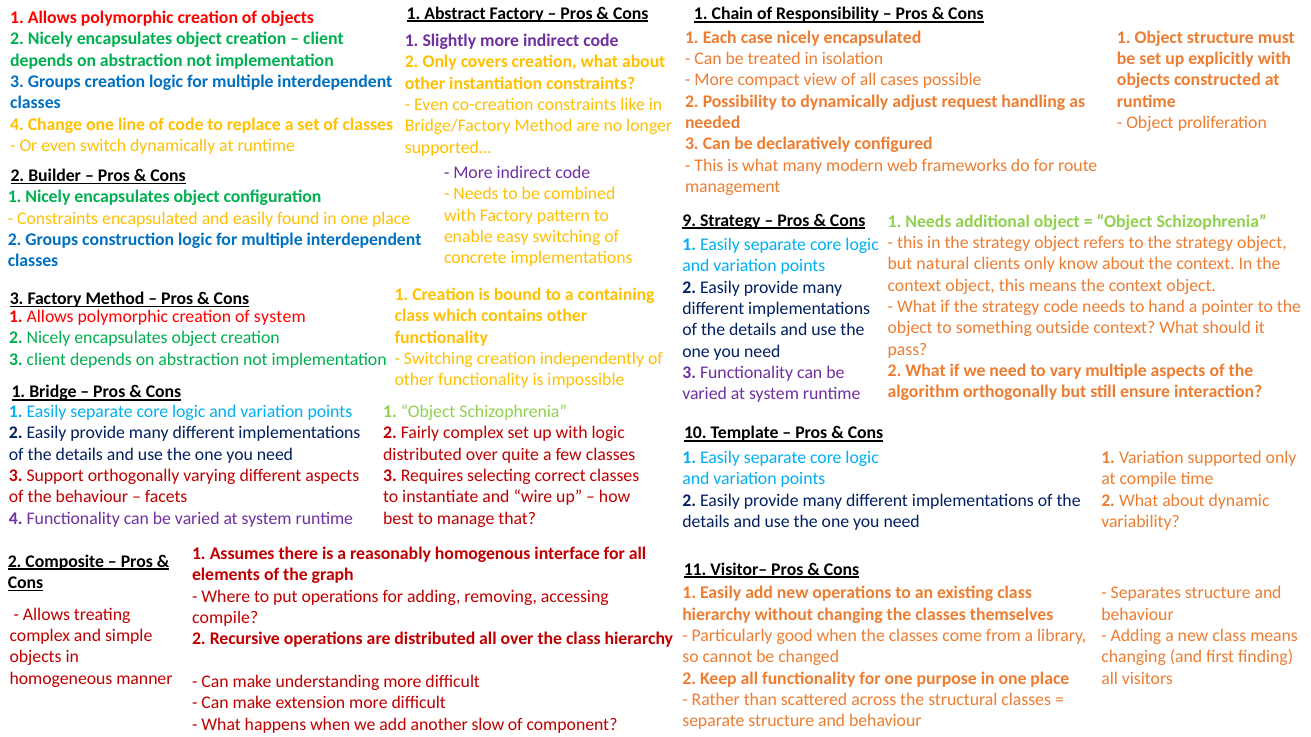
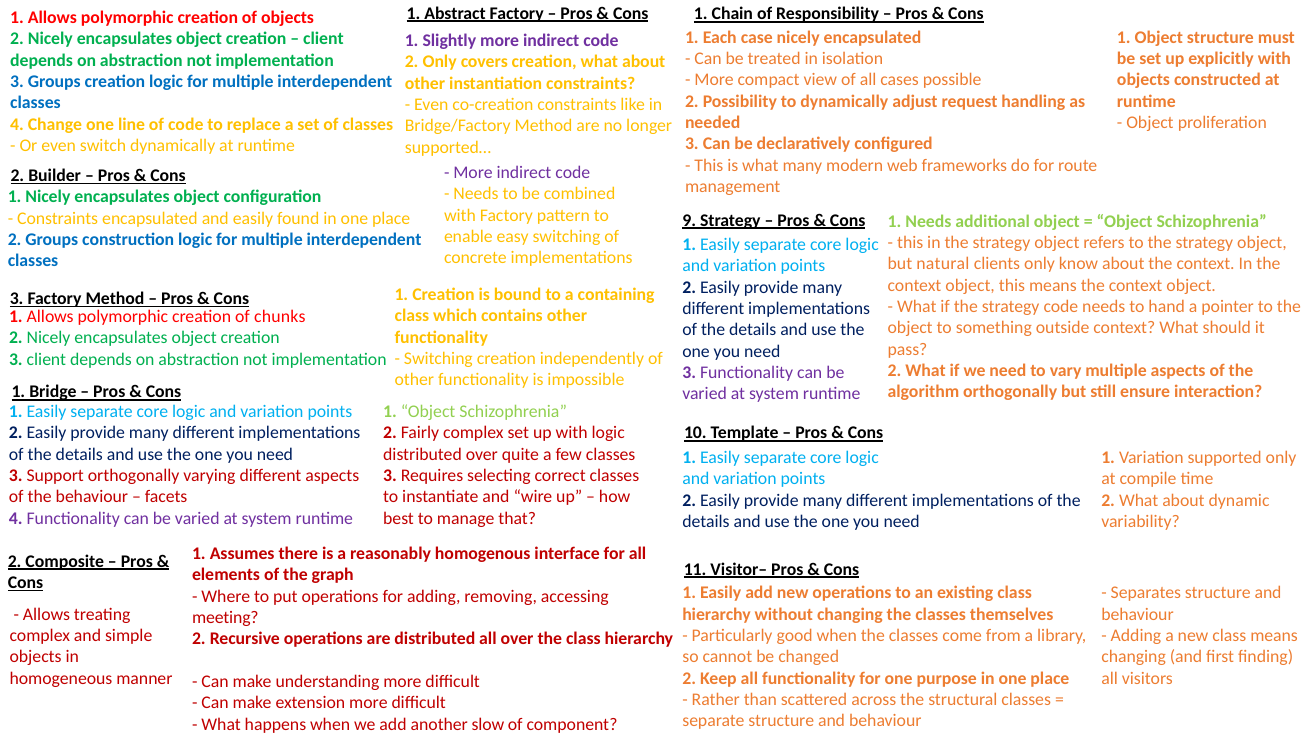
of system: system -> chunks
compile at (225, 618): compile -> meeting
